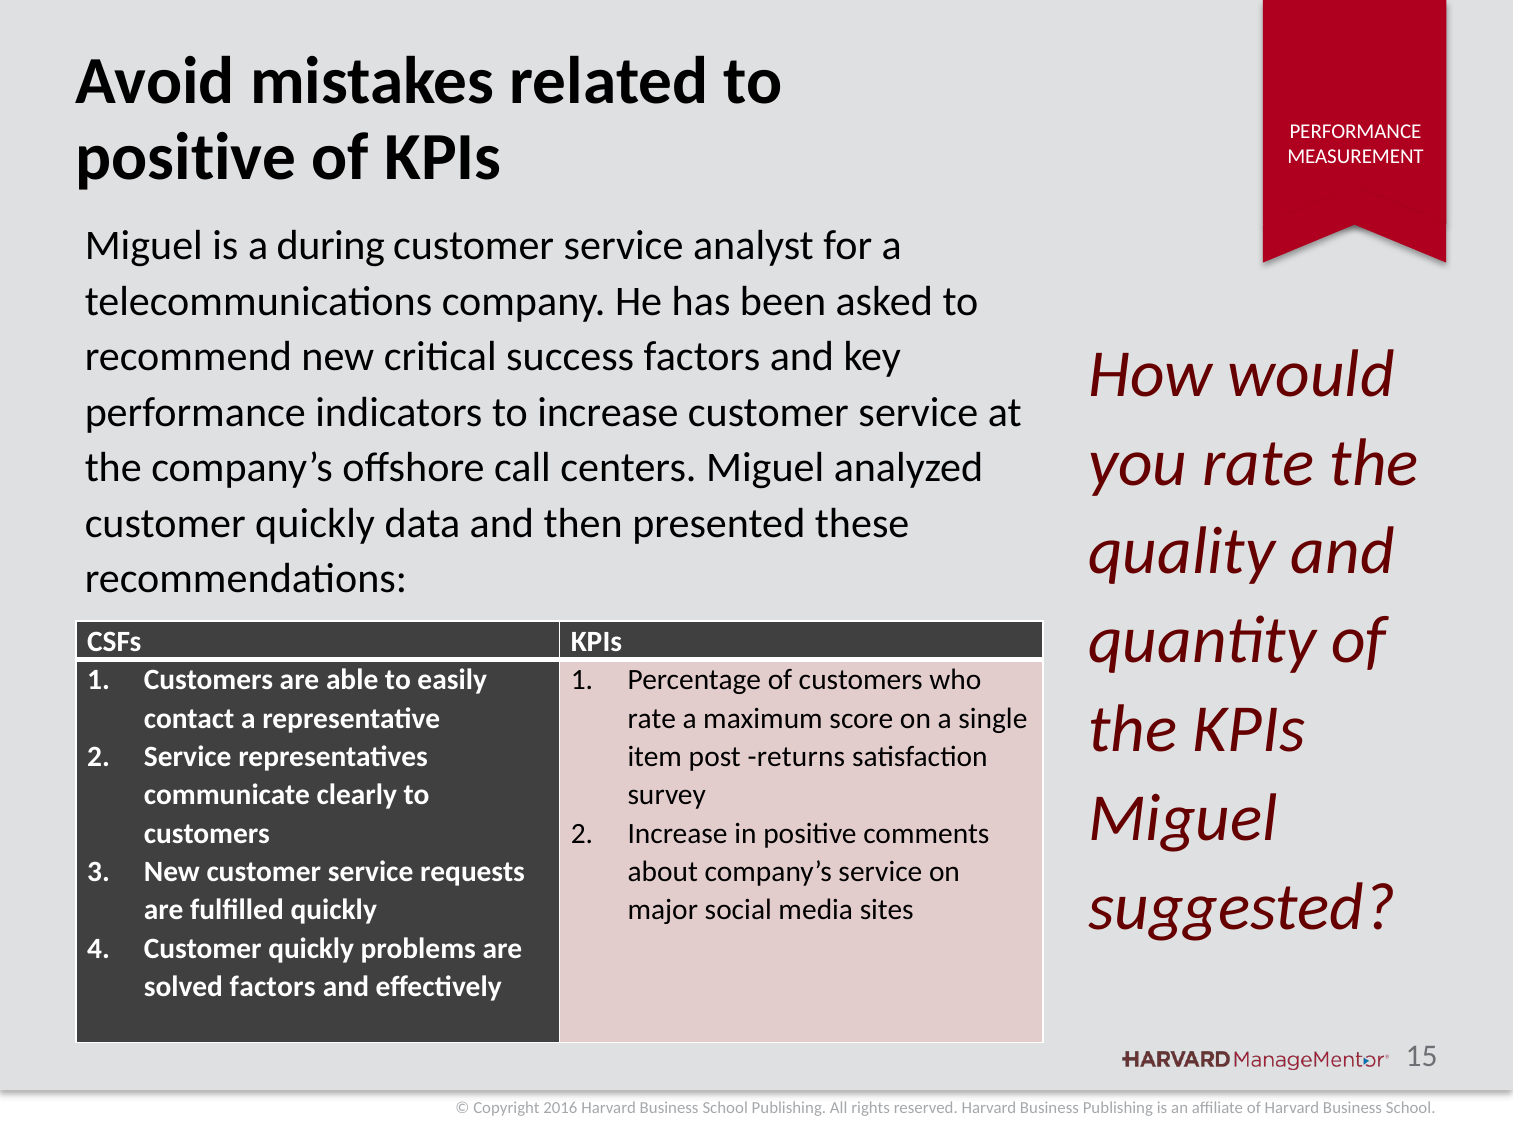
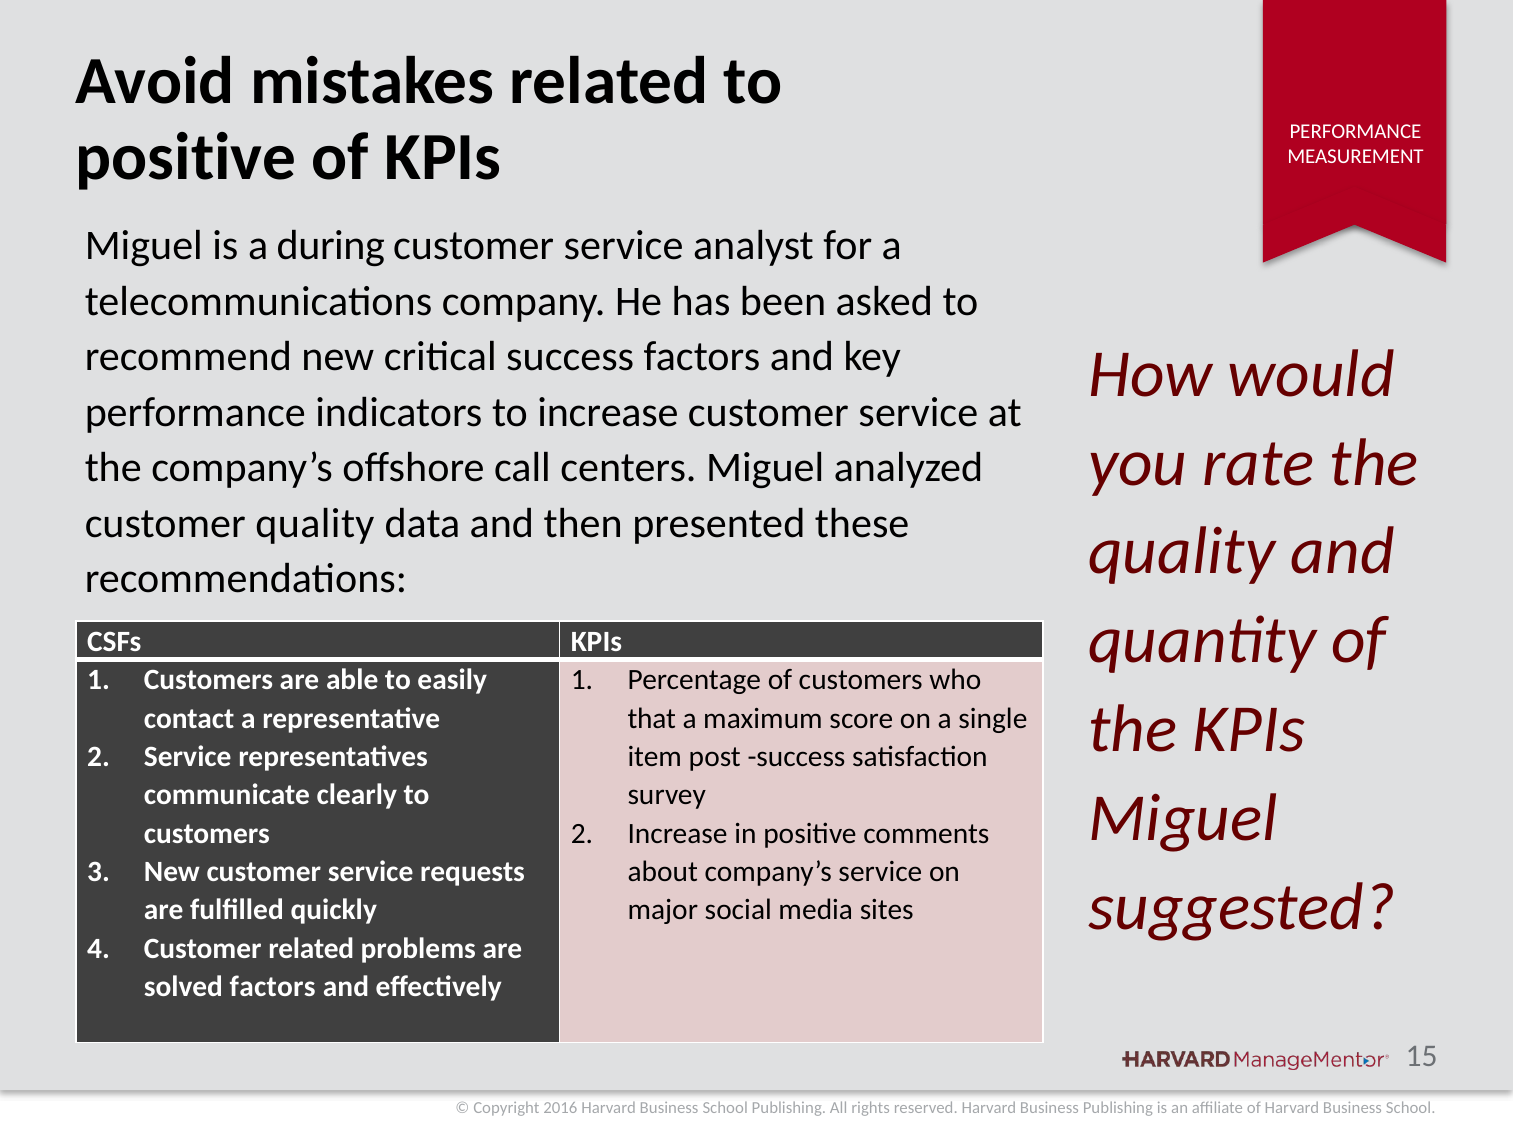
quickly at (315, 523): quickly -> quality
rate at (652, 718): rate -> that
post returns: returns -> success
quickly at (311, 948): quickly -> related
